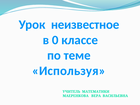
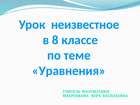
0: 0 -> 8
Используя: Используя -> Уравнения
